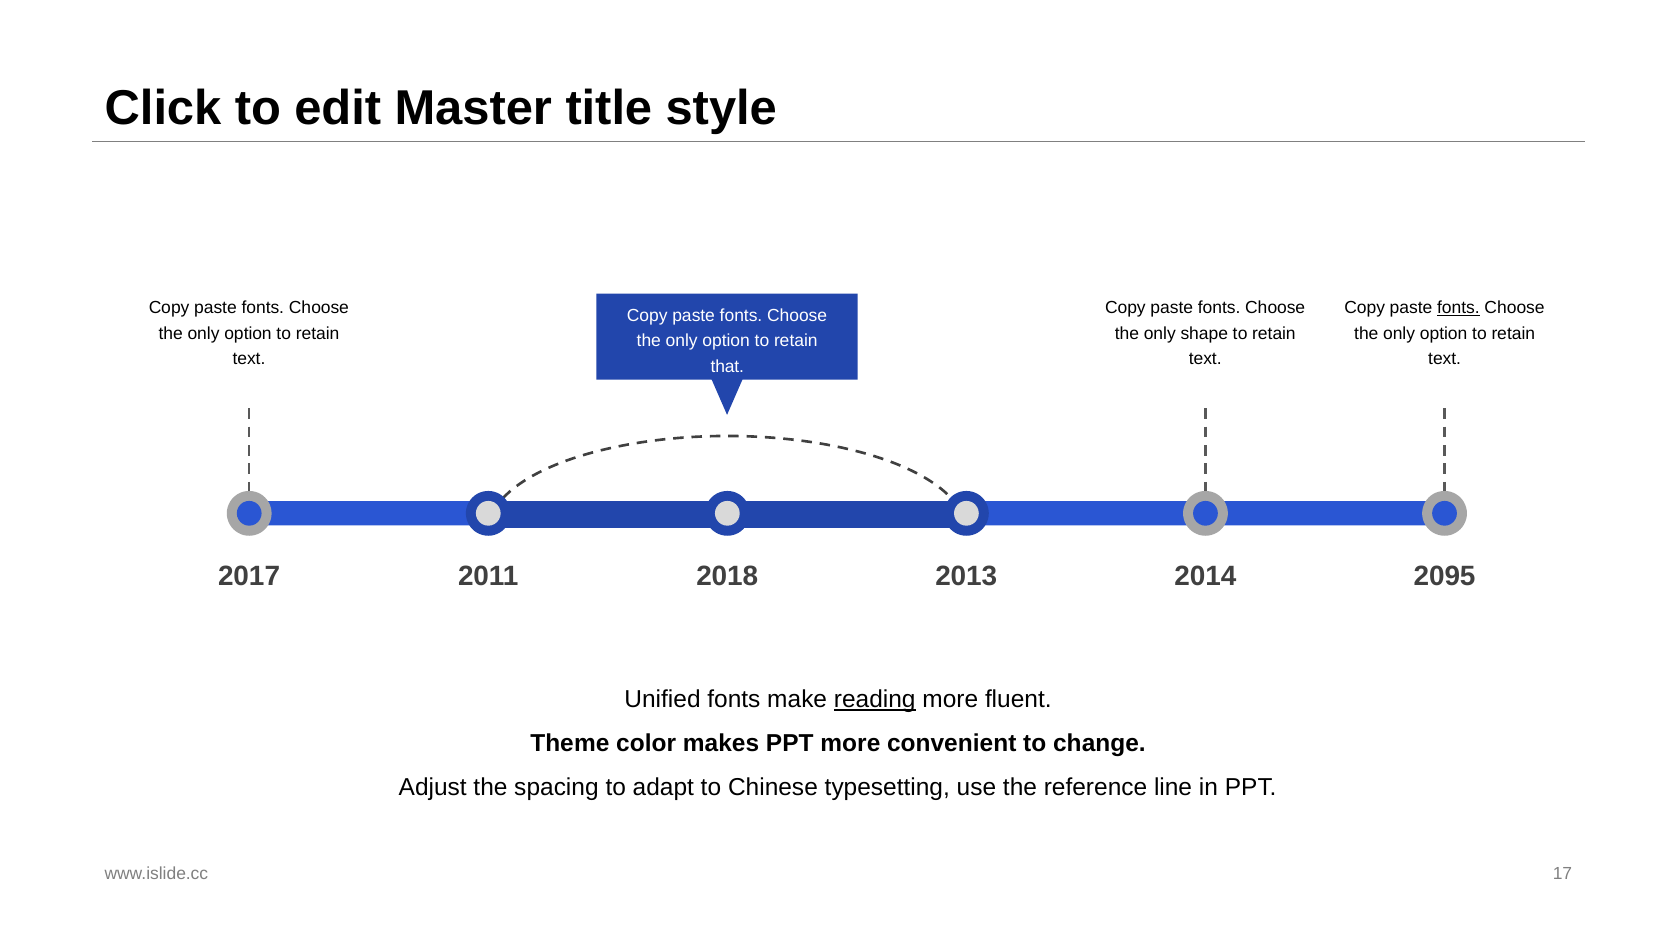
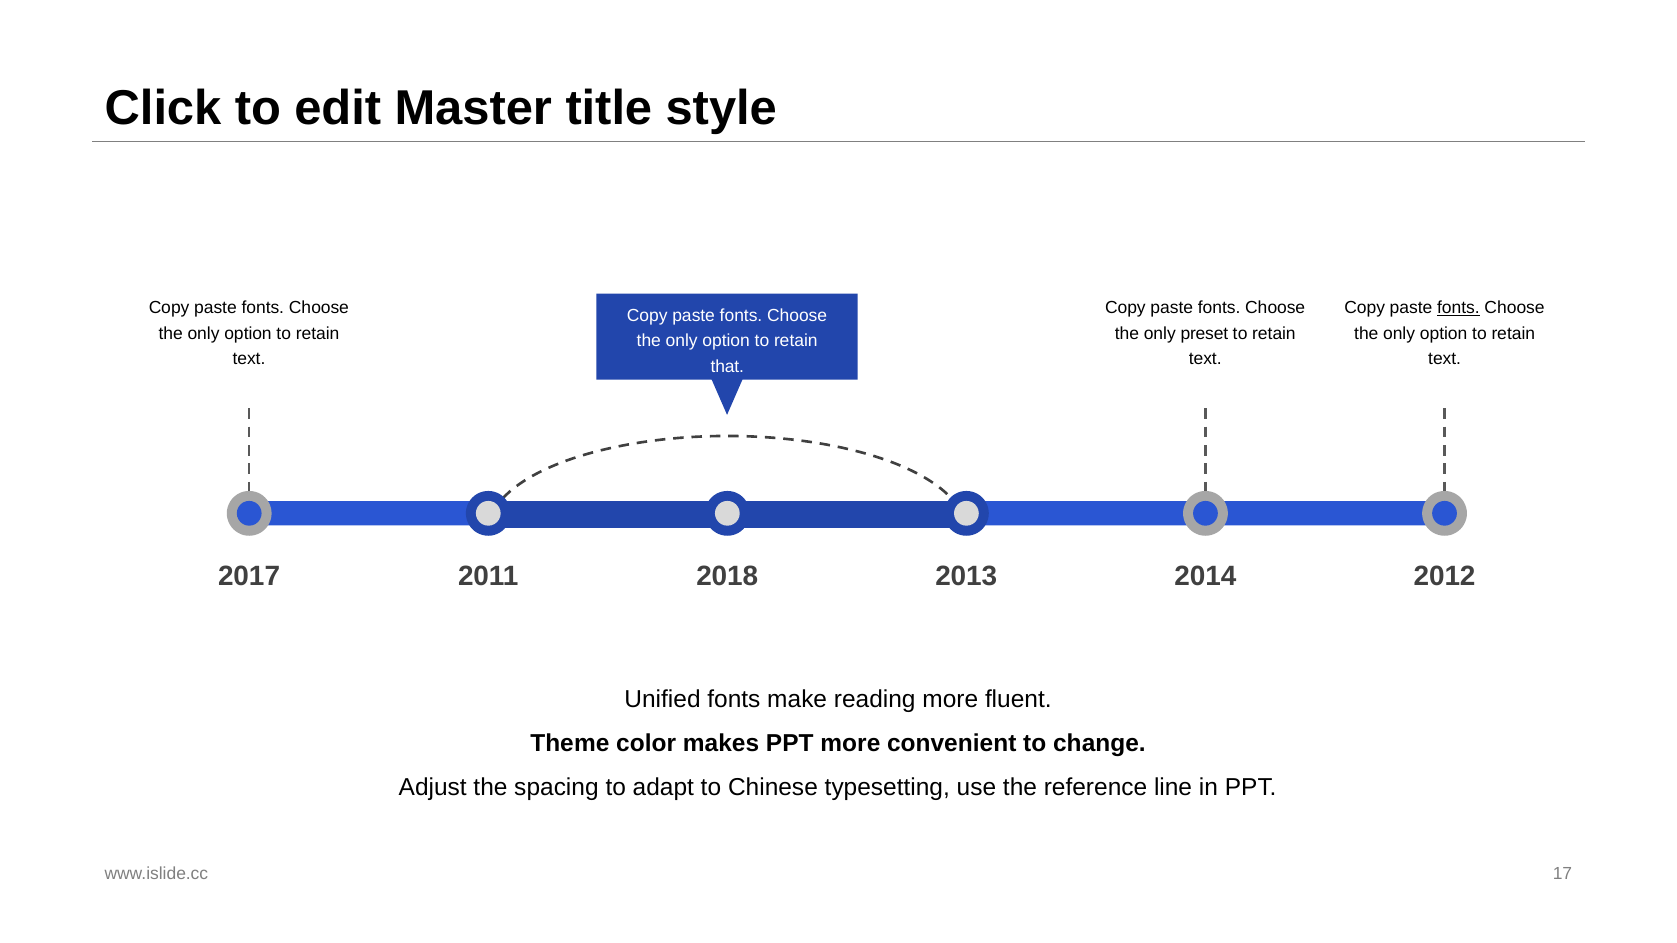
shape: shape -> preset
2095: 2095 -> 2012
reading underline: present -> none
